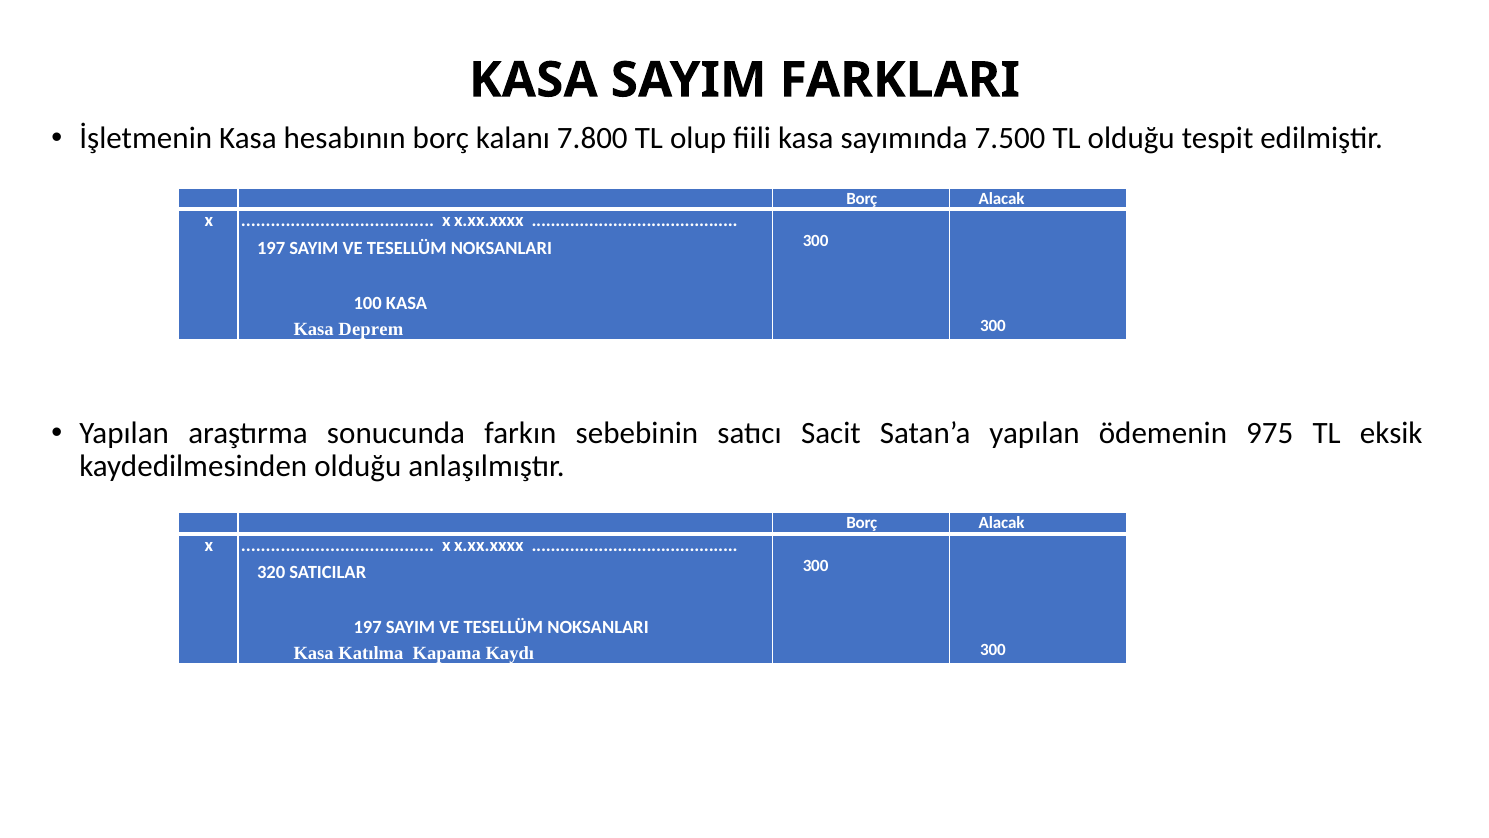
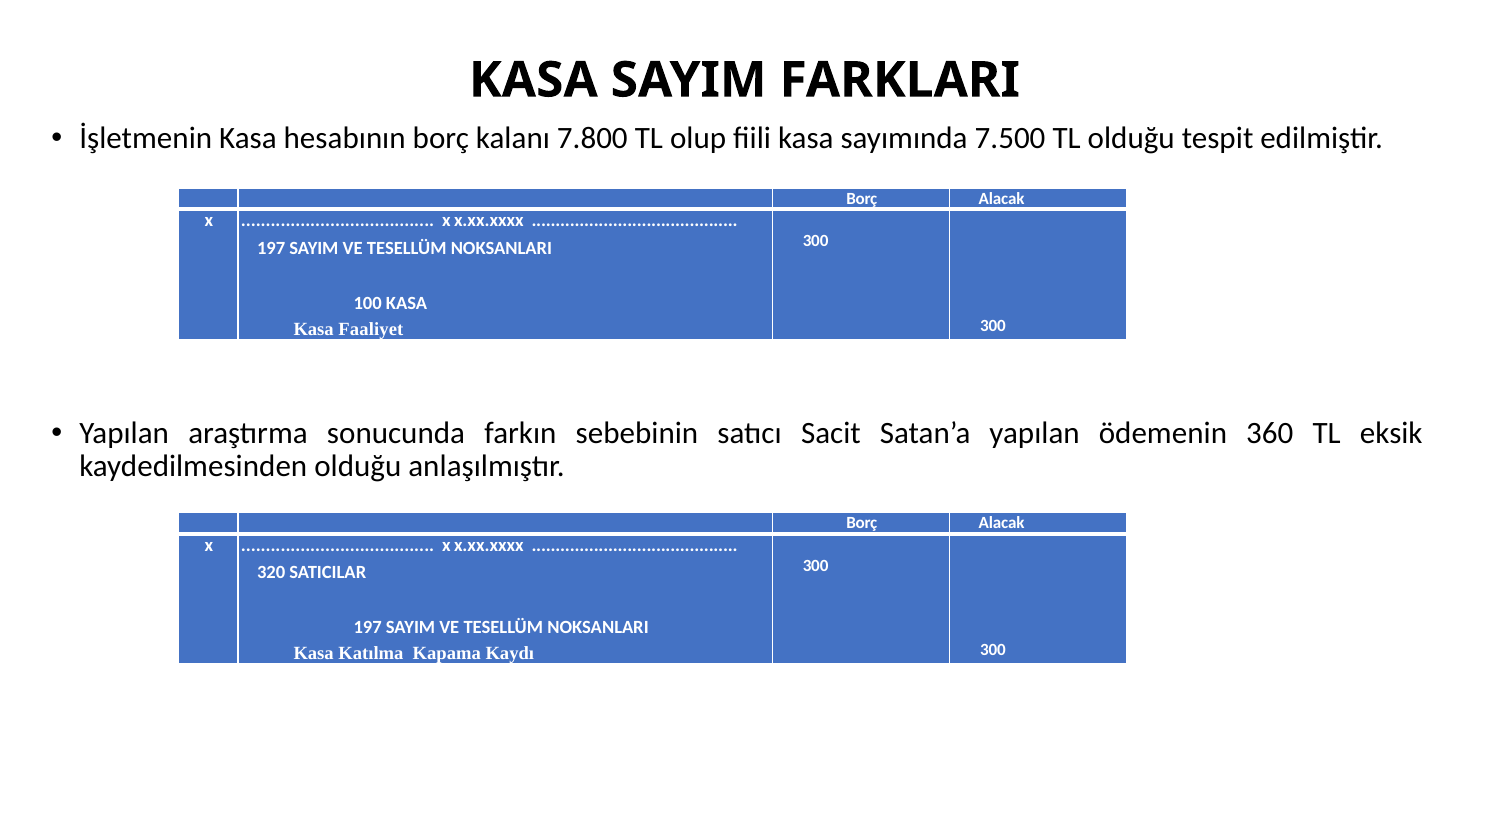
Deprem: Deprem -> Faaliyet
975: 975 -> 360
